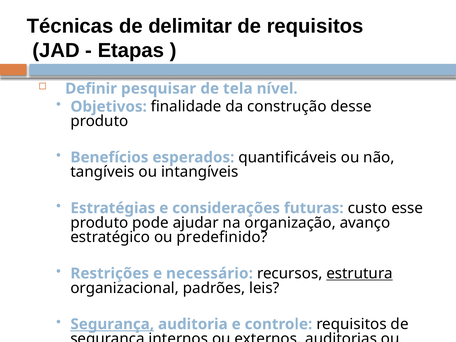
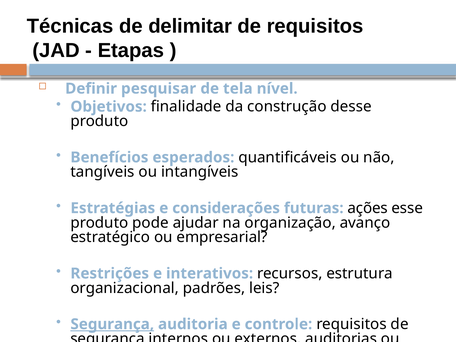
custo: custo -> ações
predefinido: predefinido -> empresarial
necessário: necessário -> interativos
estrutura underline: present -> none
